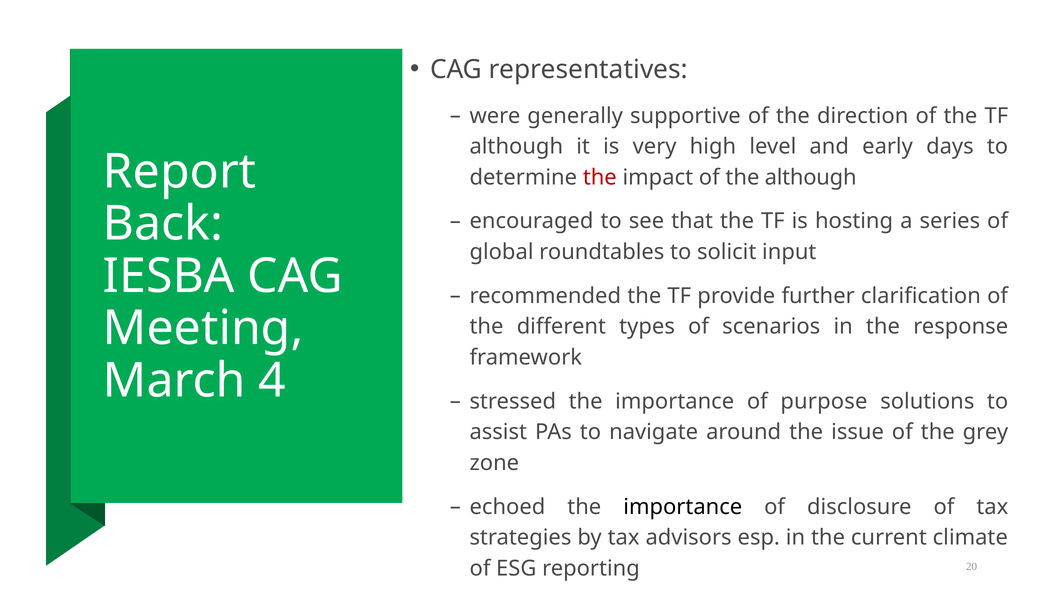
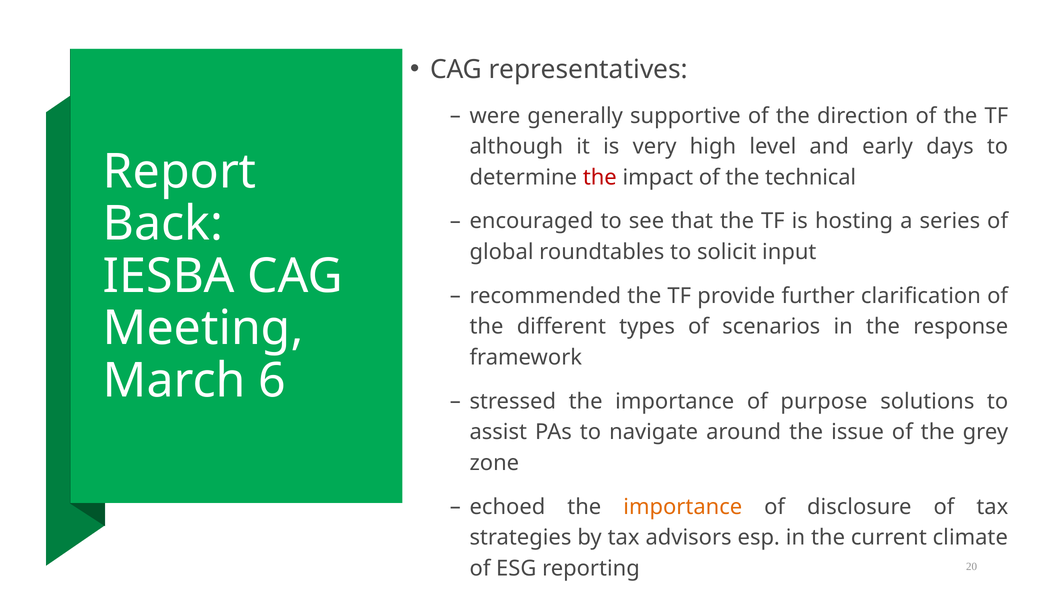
the although: although -> technical
4: 4 -> 6
importance at (683, 507) colour: black -> orange
